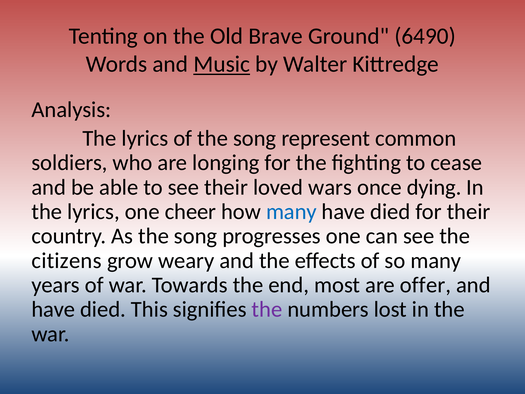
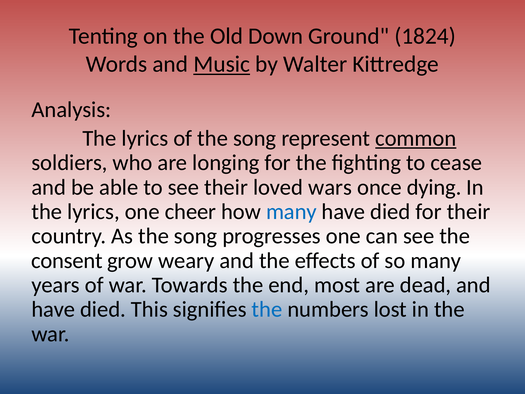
Brave: Brave -> Down
6490: 6490 -> 1824
common underline: none -> present
citizens: citizens -> consent
offer: offer -> dead
the at (267, 309) colour: purple -> blue
